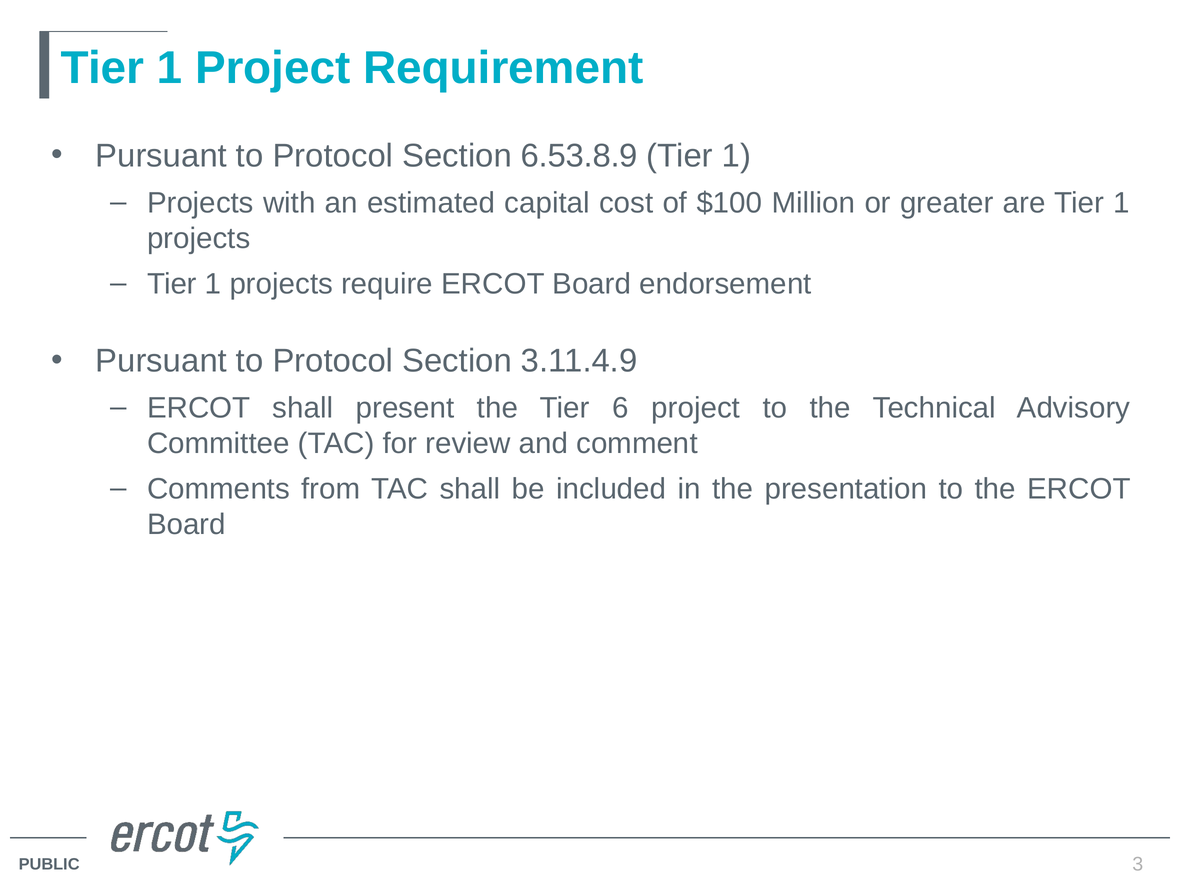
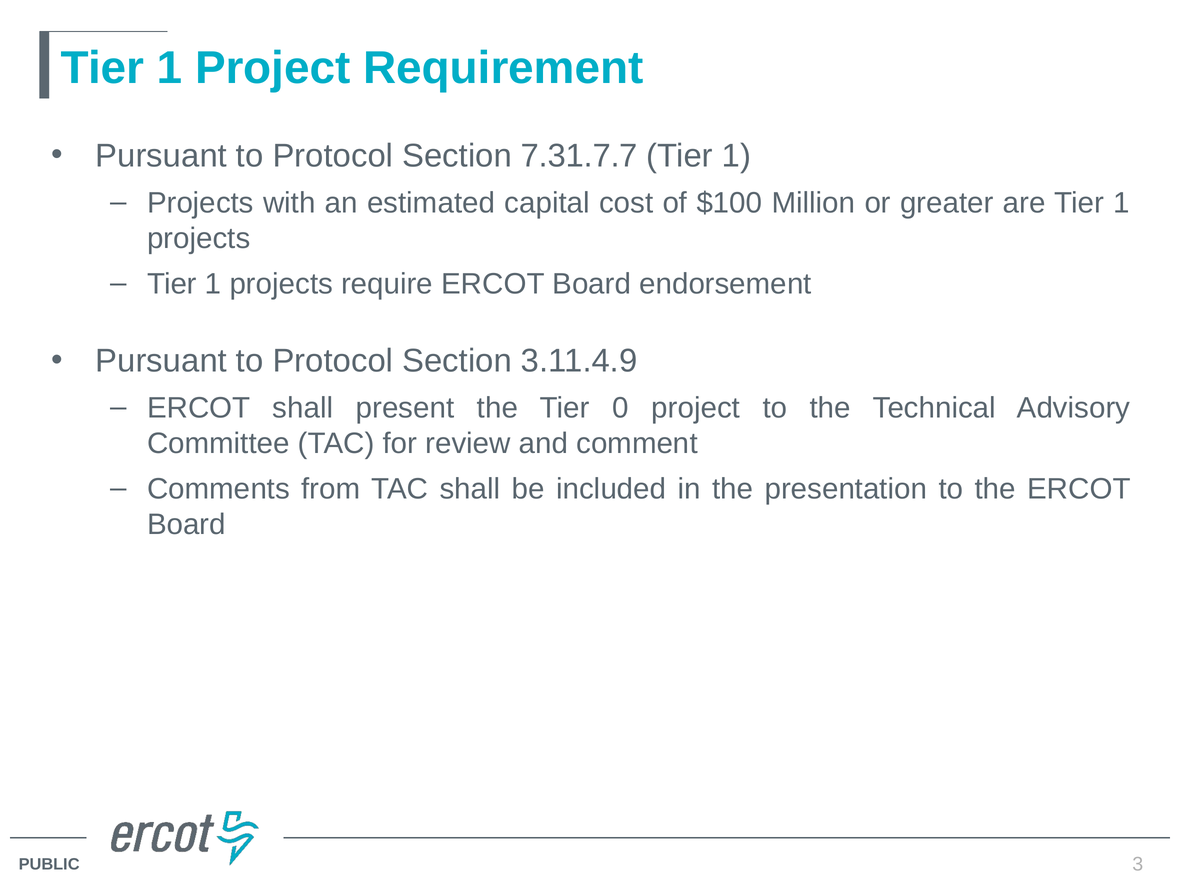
6.53.8.9: 6.53.8.9 -> 7.31.7.7
6: 6 -> 0
